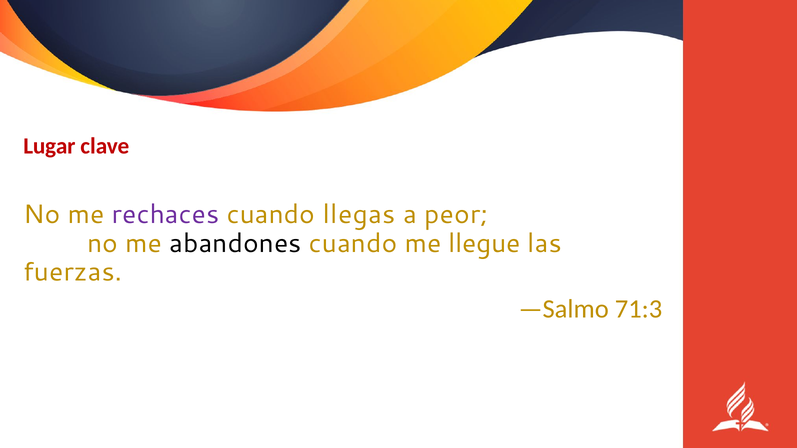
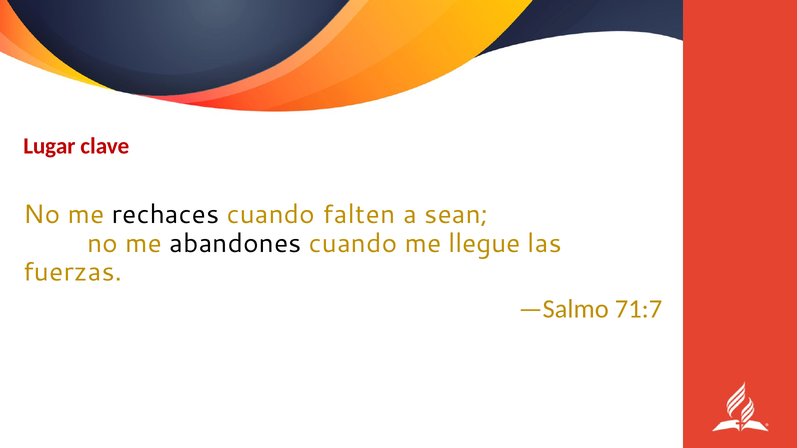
rechaces colour: purple -> black
llegas: llegas -> falten
peor: peor -> sean
71:3: 71:3 -> 71:7
